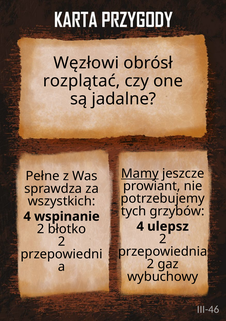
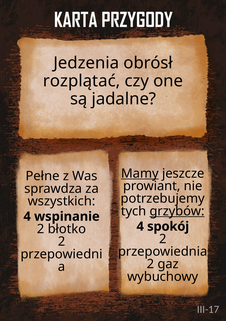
Węzłowi: Węzłowi -> Jedzenia
grzybów underline: none -> present
ulepsz: ulepsz -> spokój
III-46: III-46 -> III-17
